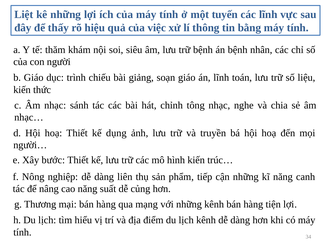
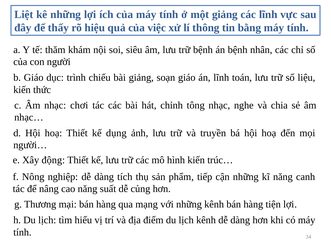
một tuyến: tuyến -> giảng
sánh: sánh -> chơi
bước: bước -> động
liên: liên -> tích
